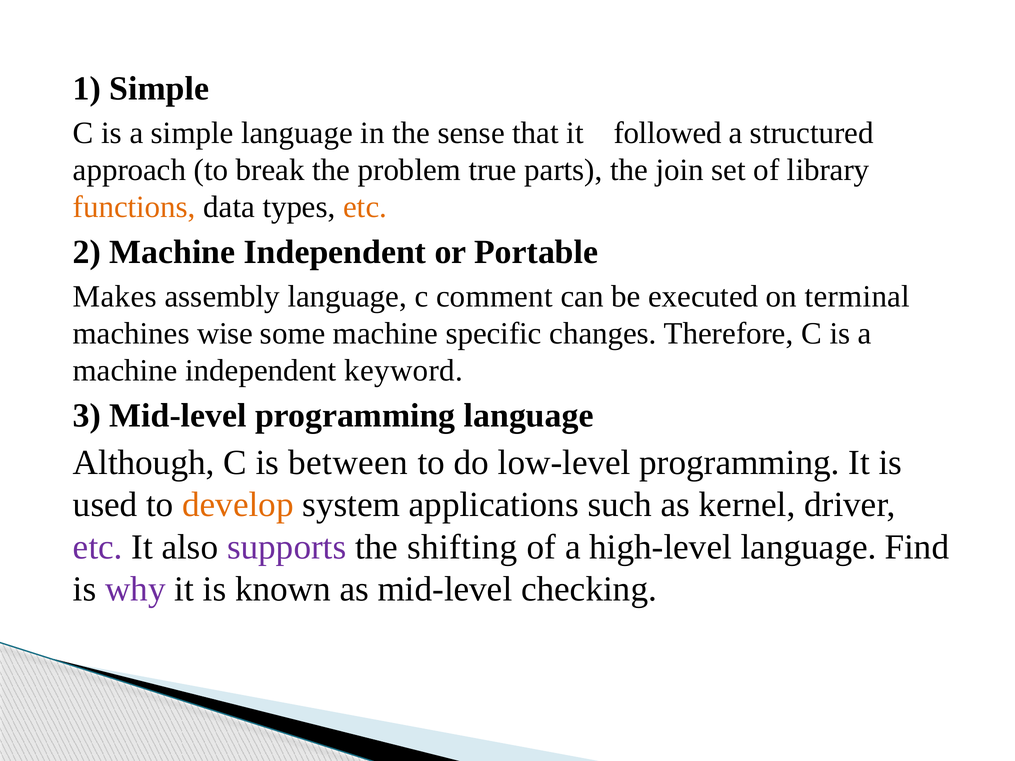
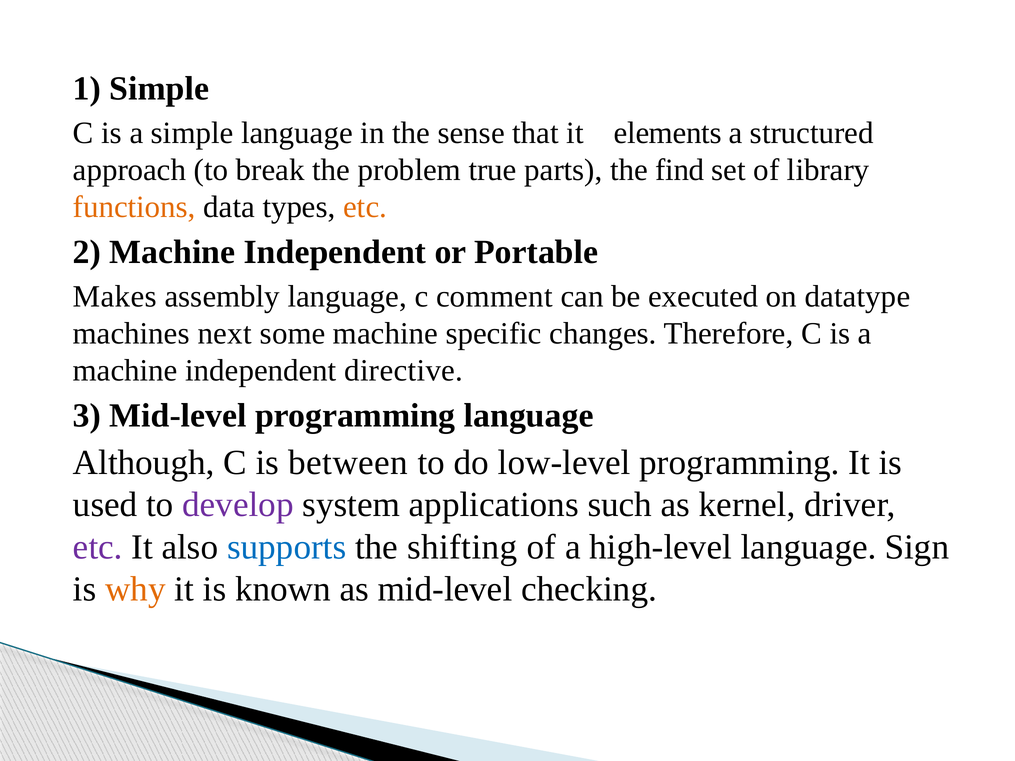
followed: followed -> elements
join: join -> find
terminal: terminal -> datatype
wise: wise -> next
keyword: keyword -> directive
develop colour: orange -> purple
supports colour: purple -> blue
Find: Find -> Sign
why colour: purple -> orange
